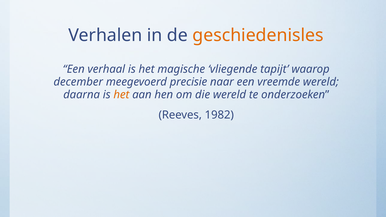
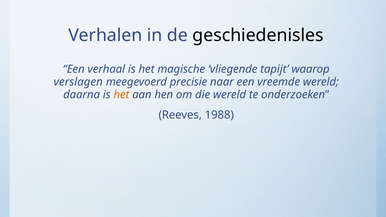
geschiedenisles colour: orange -> black
december: december -> verslagen
1982: 1982 -> 1988
